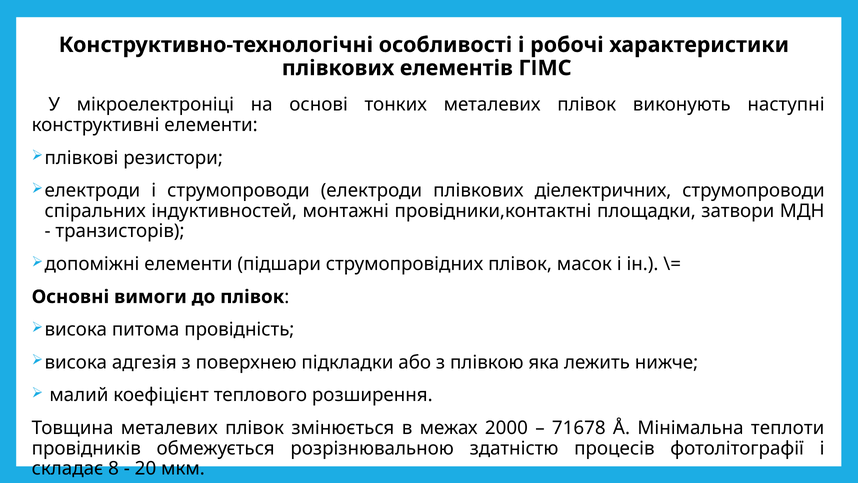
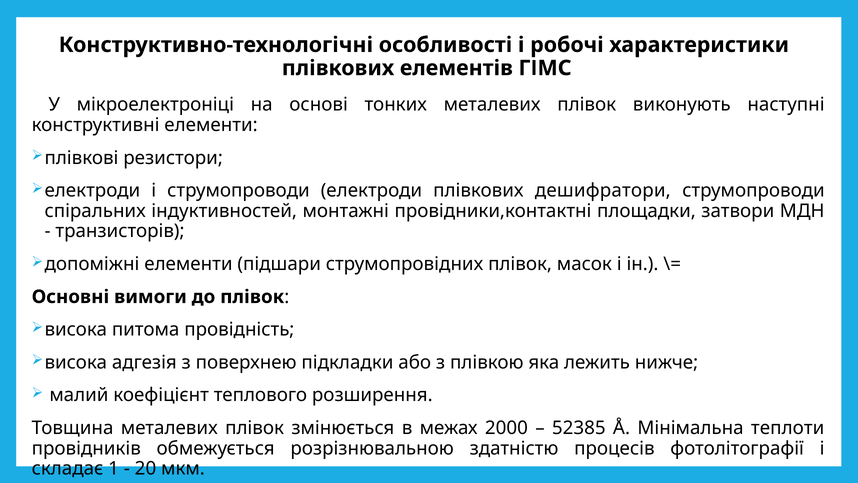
діелектричних: діелектричних -> дешифратори
71678: 71678 -> 52385
8: 8 -> 1
